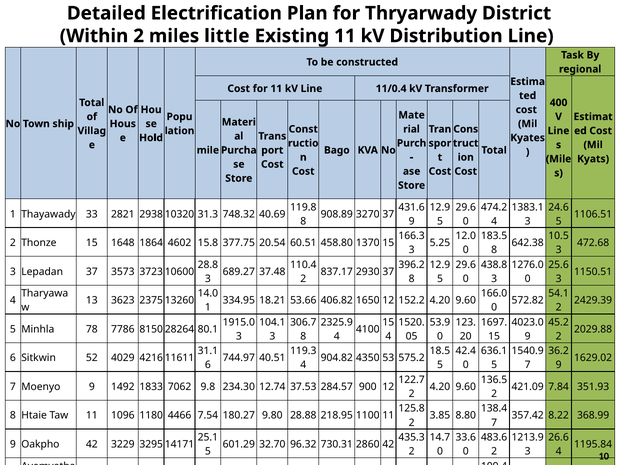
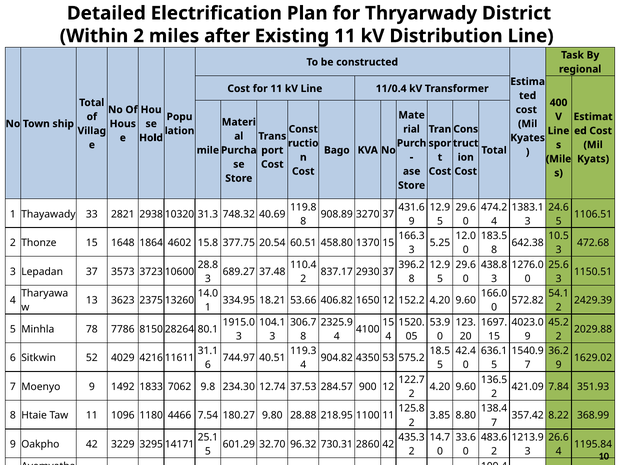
little: little -> after
